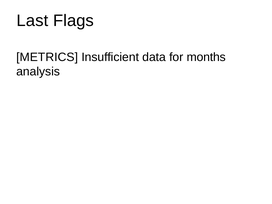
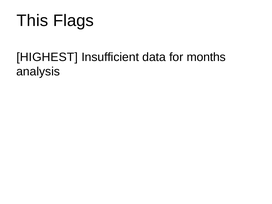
Last: Last -> This
METRICS: METRICS -> HIGHEST
